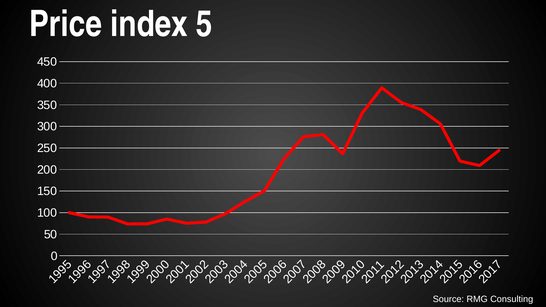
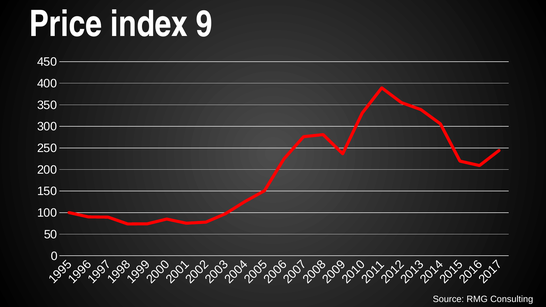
index 5: 5 -> 9
